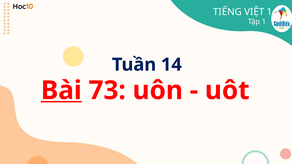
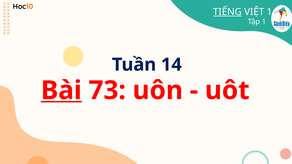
TIẾNG underline: none -> present
